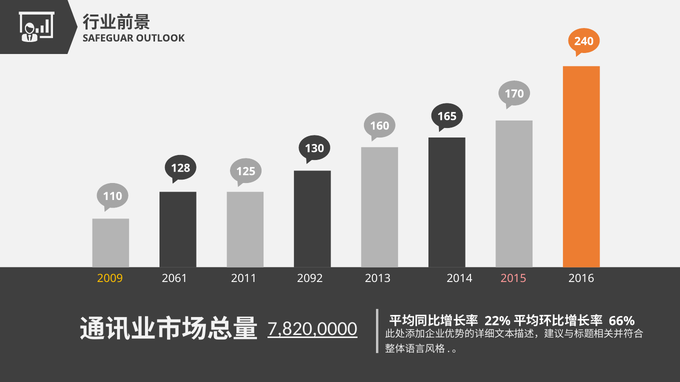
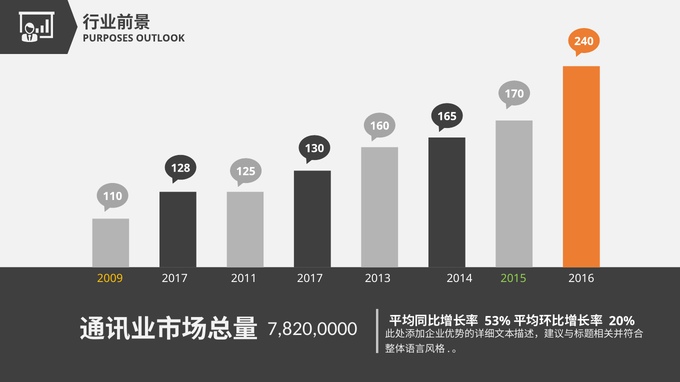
SAFEGUAR: SAFEGUAR -> PURPOSES
2061 at (175, 279): 2061 -> 2017
2011 2092: 2092 -> 2017
2015 colour: pink -> light green
22%: 22% -> 53%
66%: 66% -> 20%
7,820,0000 underline: present -> none
